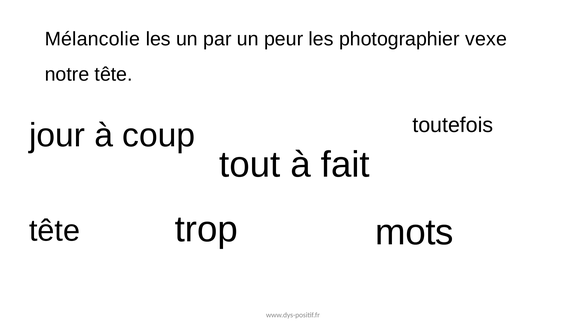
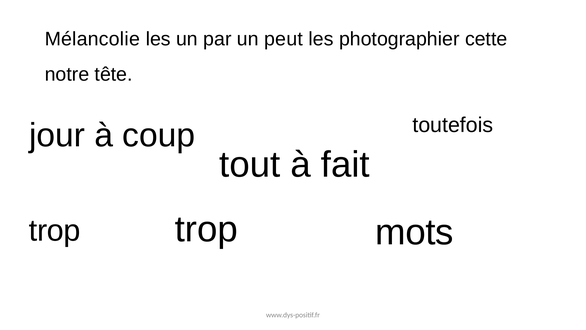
peur: peur -> peut
vexe: vexe -> cette
tête at (55, 230): tête -> trop
